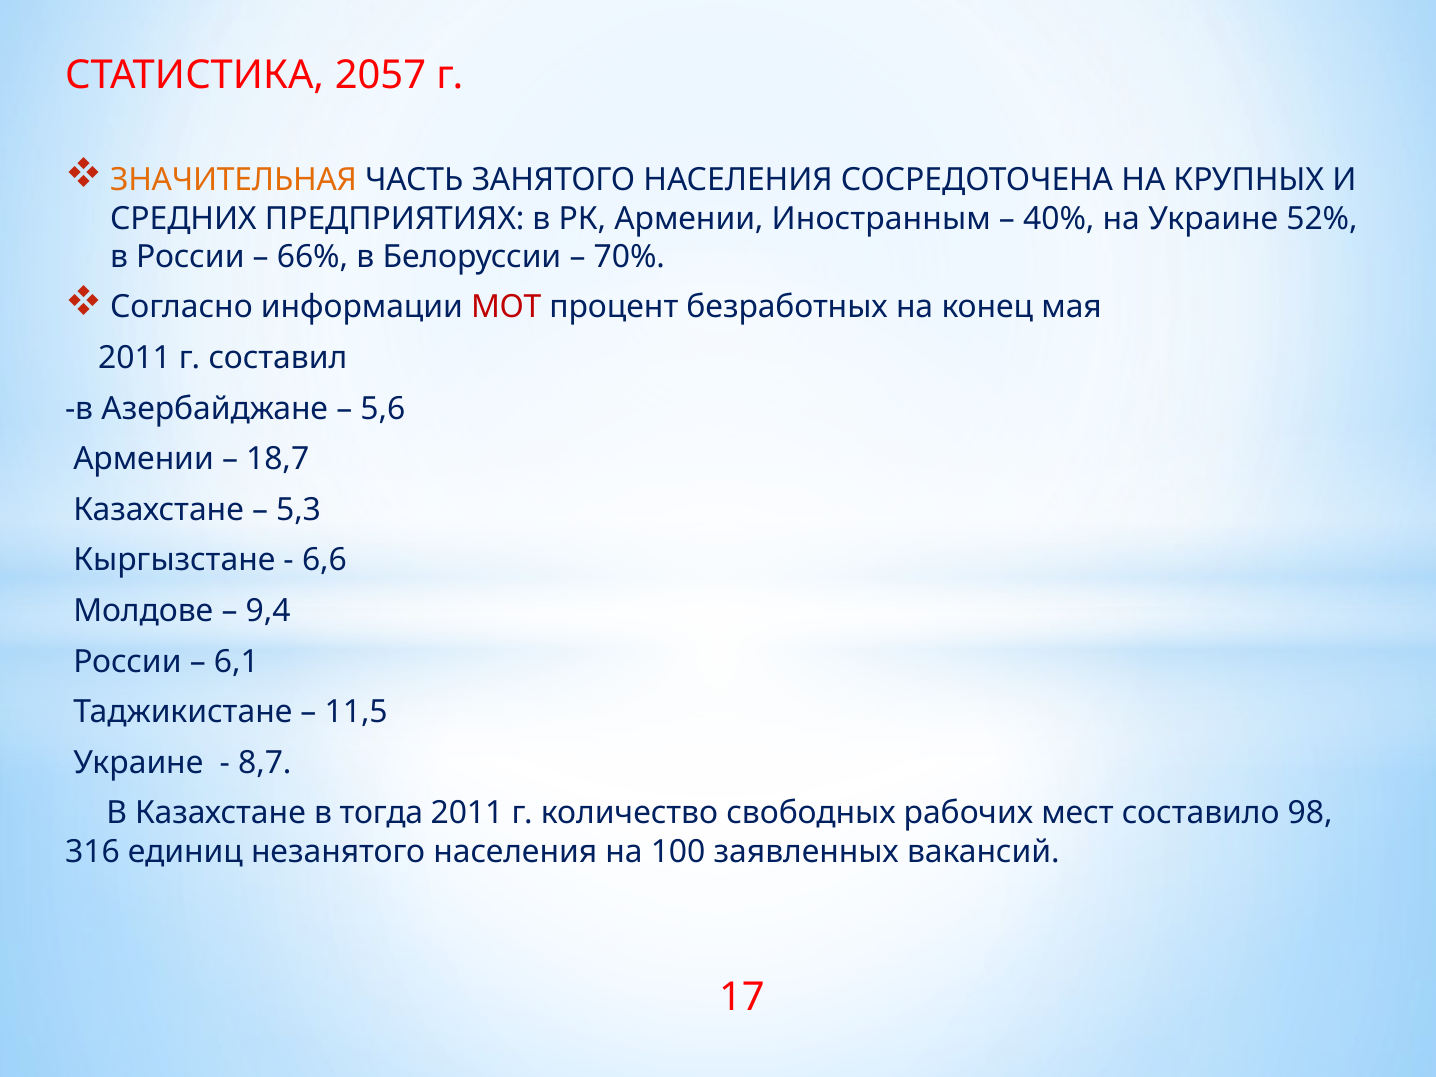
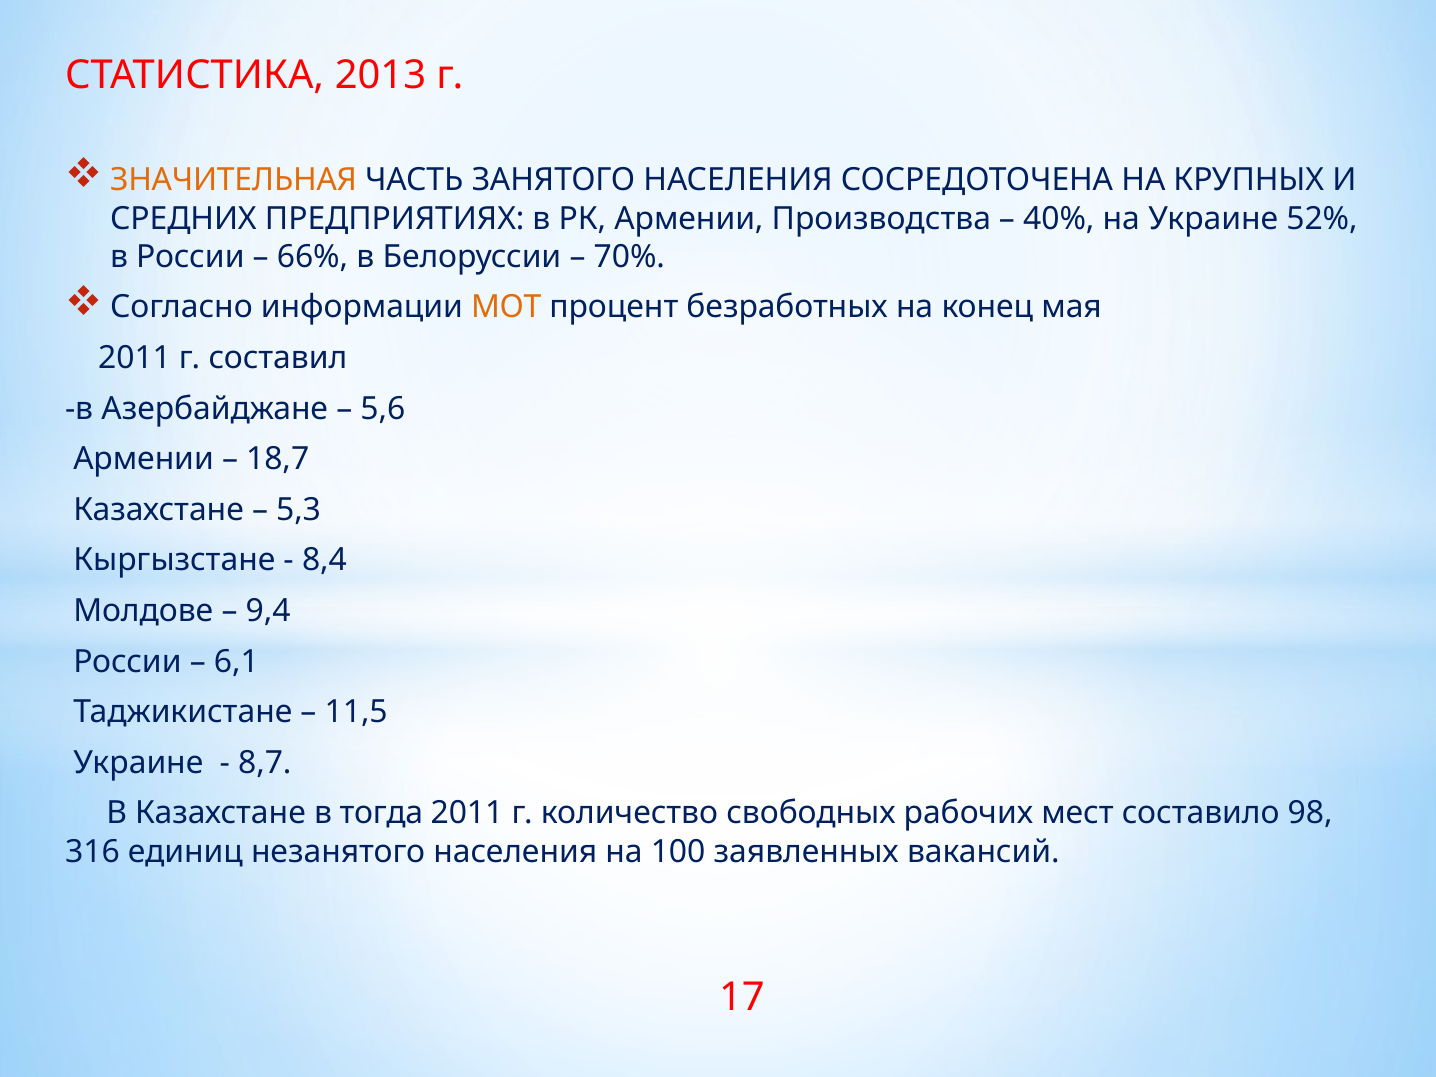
2057: 2057 -> 2013
Иностранным: Иностранным -> Производства
МОТ colour: red -> orange
6,6: 6,6 -> 8,4
